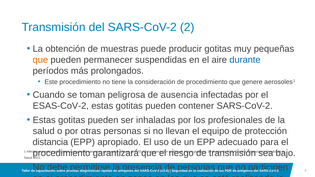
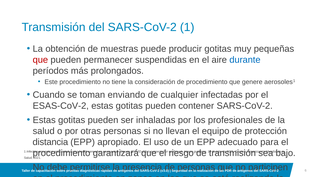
Transmisión del SARS-CoV-2 2: 2 -> 1
que at (40, 60) colour: orange -> red
peligrosa: peligrosa -> enviando
ausencia: ausencia -> cualquier
